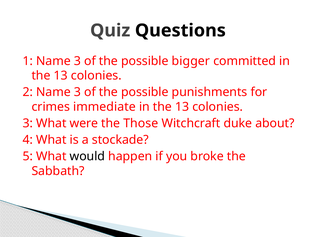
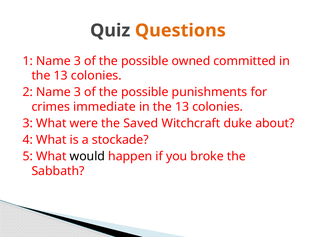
Questions colour: black -> orange
bigger: bigger -> owned
Those: Those -> Saved
